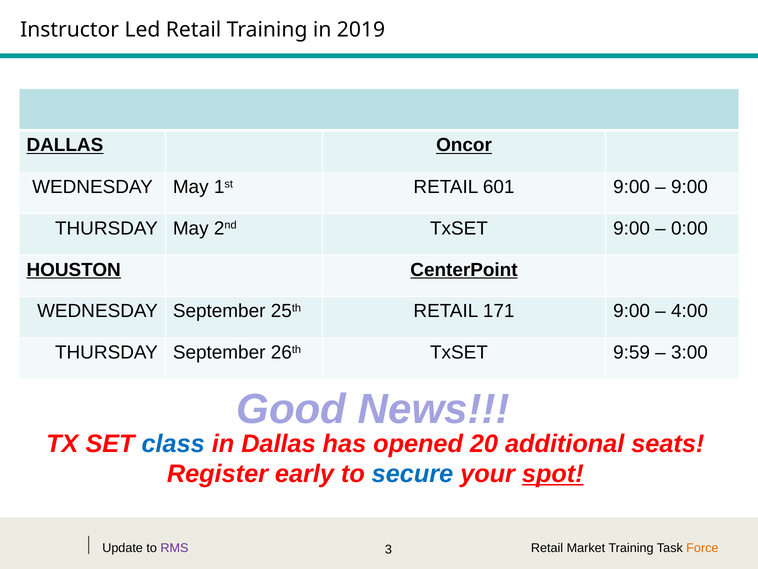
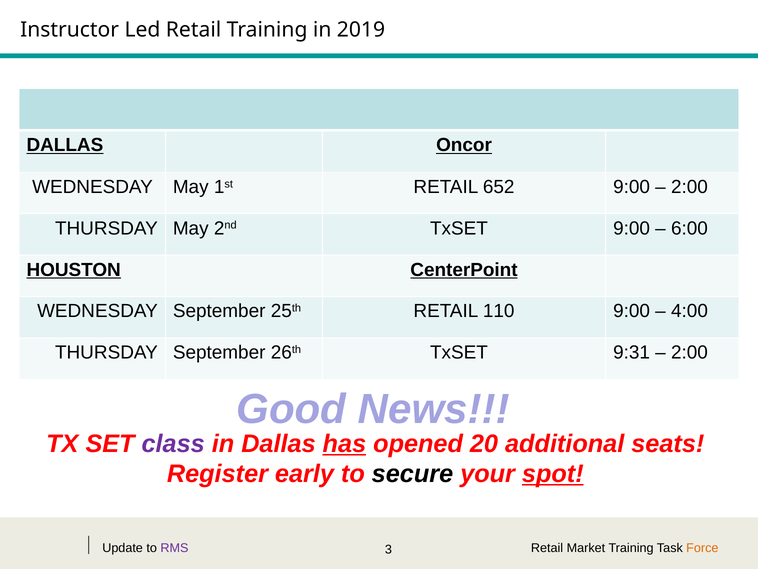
601: 601 -> 652
9:00 at (689, 187): 9:00 -> 2:00
0:00: 0:00 -> 6:00
171: 171 -> 110
9:59: 9:59 -> 9:31
3:00 at (689, 352): 3:00 -> 2:00
class colour: blue -> purple
has underline: none -> present
secure colour: blue -> black
